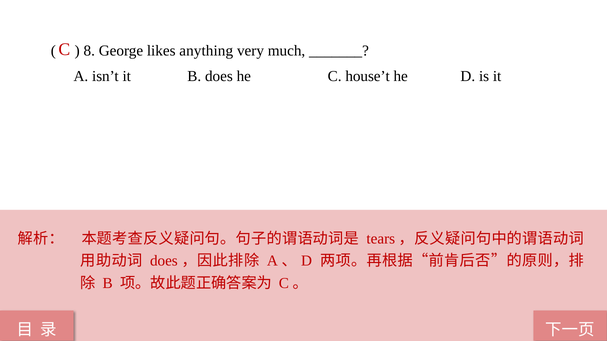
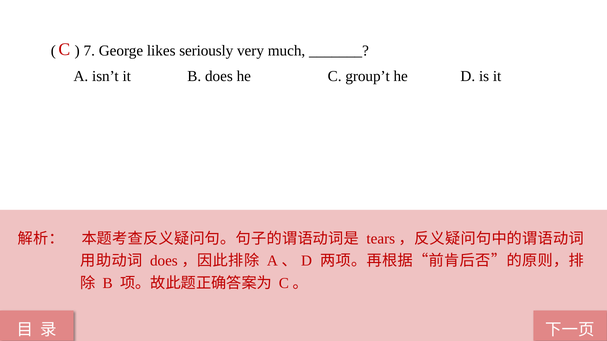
8: 8 -> 7
anything: anything -> seriously
house’t: house’t -> group’t
